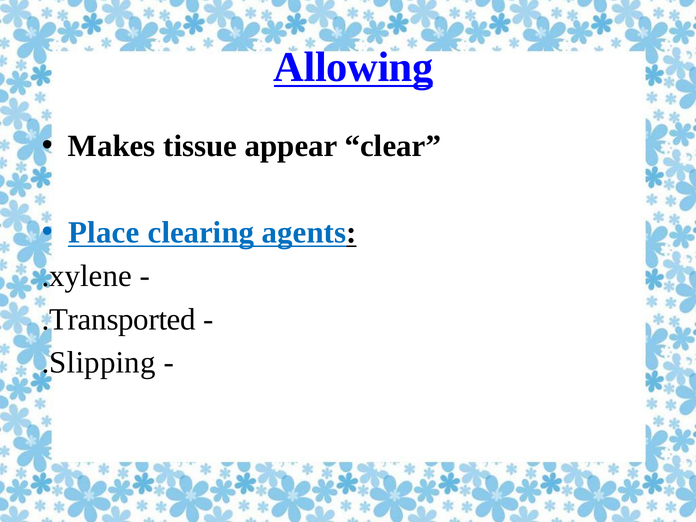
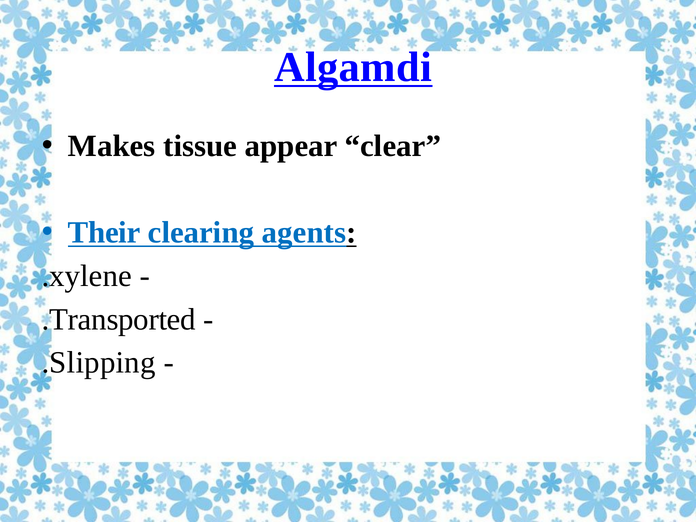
Allowing: Allowing -> Algamdi
Place: Place -> Their
